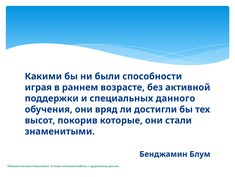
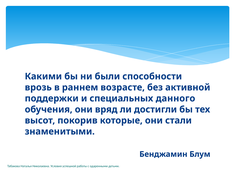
играя: играя -> врозь
